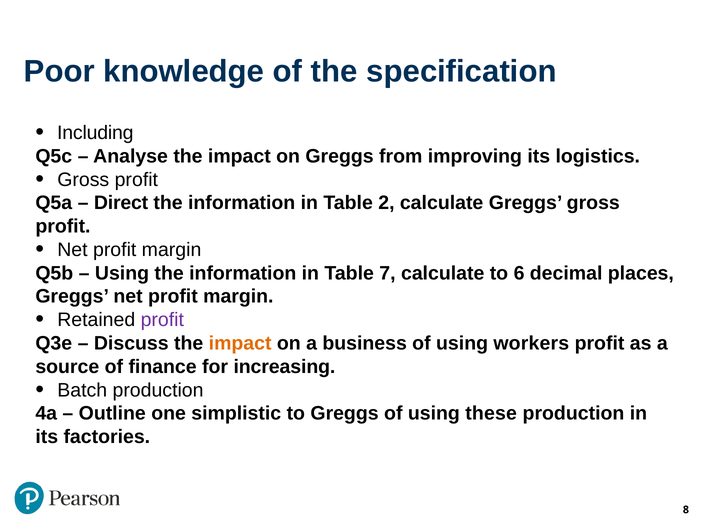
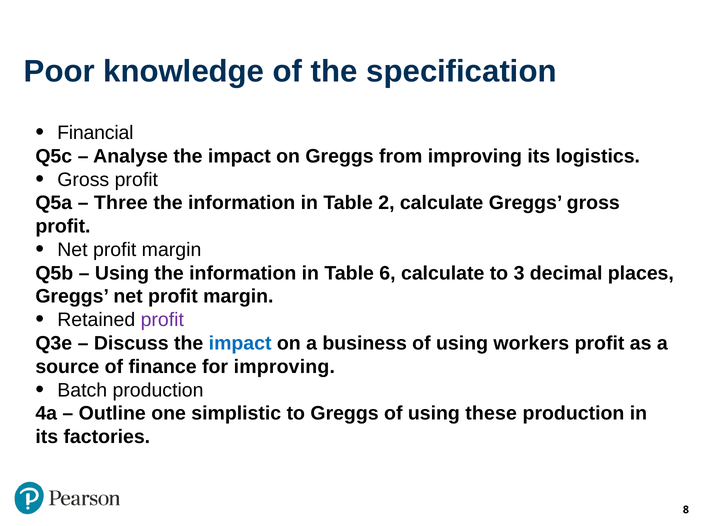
Including: Including -> Financial
Direct: Direct -> Three
7: 7 -> 6
6: 6 -> 3
impact at (240, 343) colour: orange -> blue
for increasing: increasing -> improving
